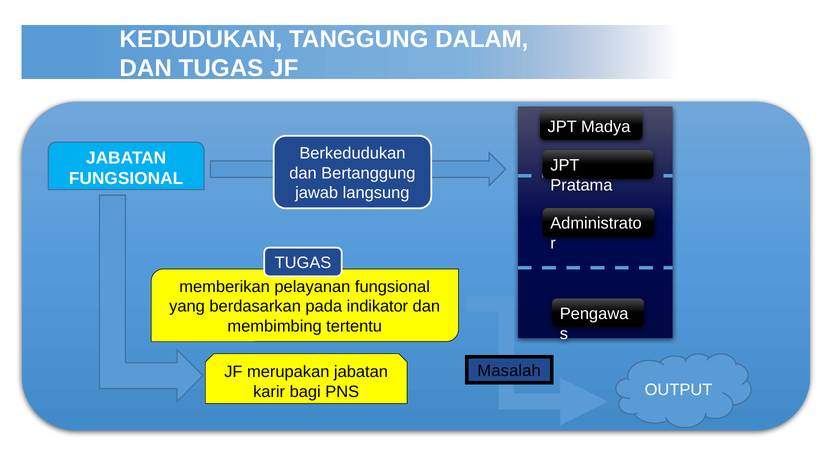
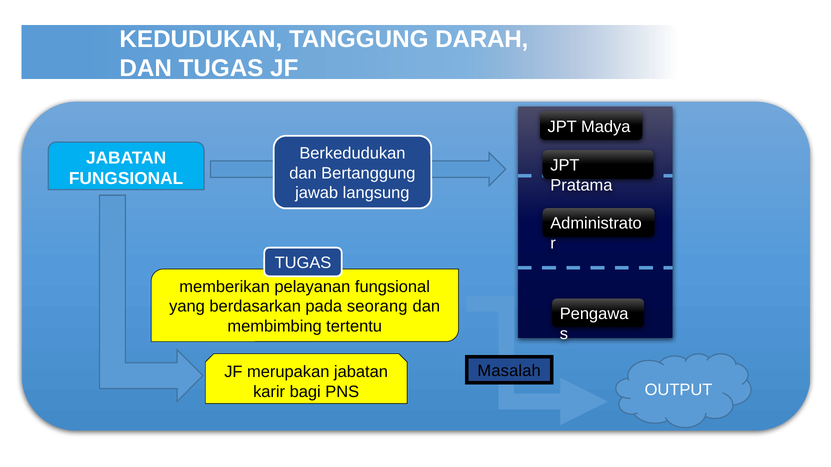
DALAM: DALAM -> DARAH
indikator: indikator -> seorang
